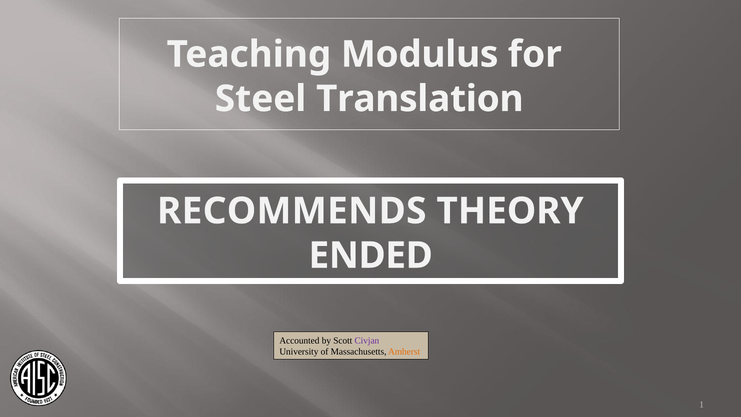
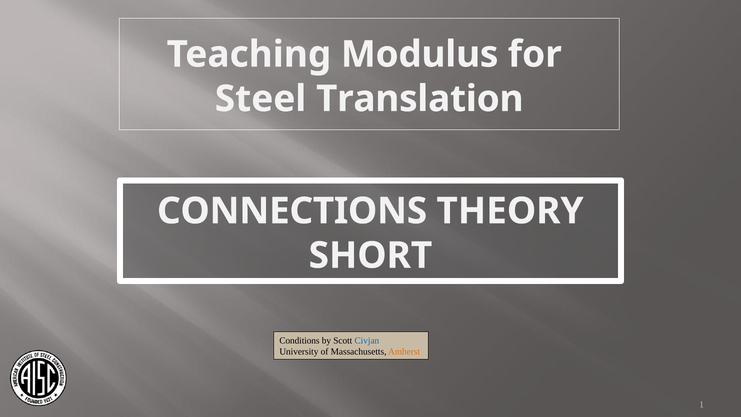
RECOMMENDS: RECOMMENDS -> CONNECTIONS
ENDED: ENDED -> SHORT
Accounted: Accounted -> Conditions
Civjan colour: purple -> blue
